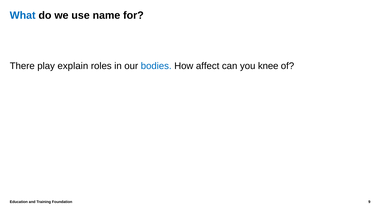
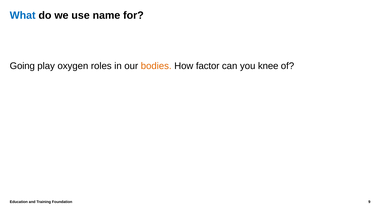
There: There -> Going
explain: explain -> oxygen
bodies colour: blue -> orange
affect: affect -> factor
